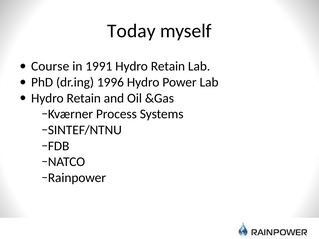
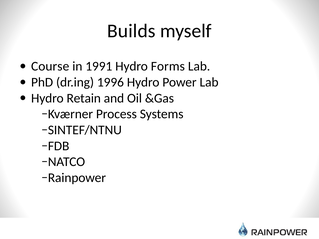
Today: Today -> Builds
1991 Hydro Retain: Retain -> Forms
